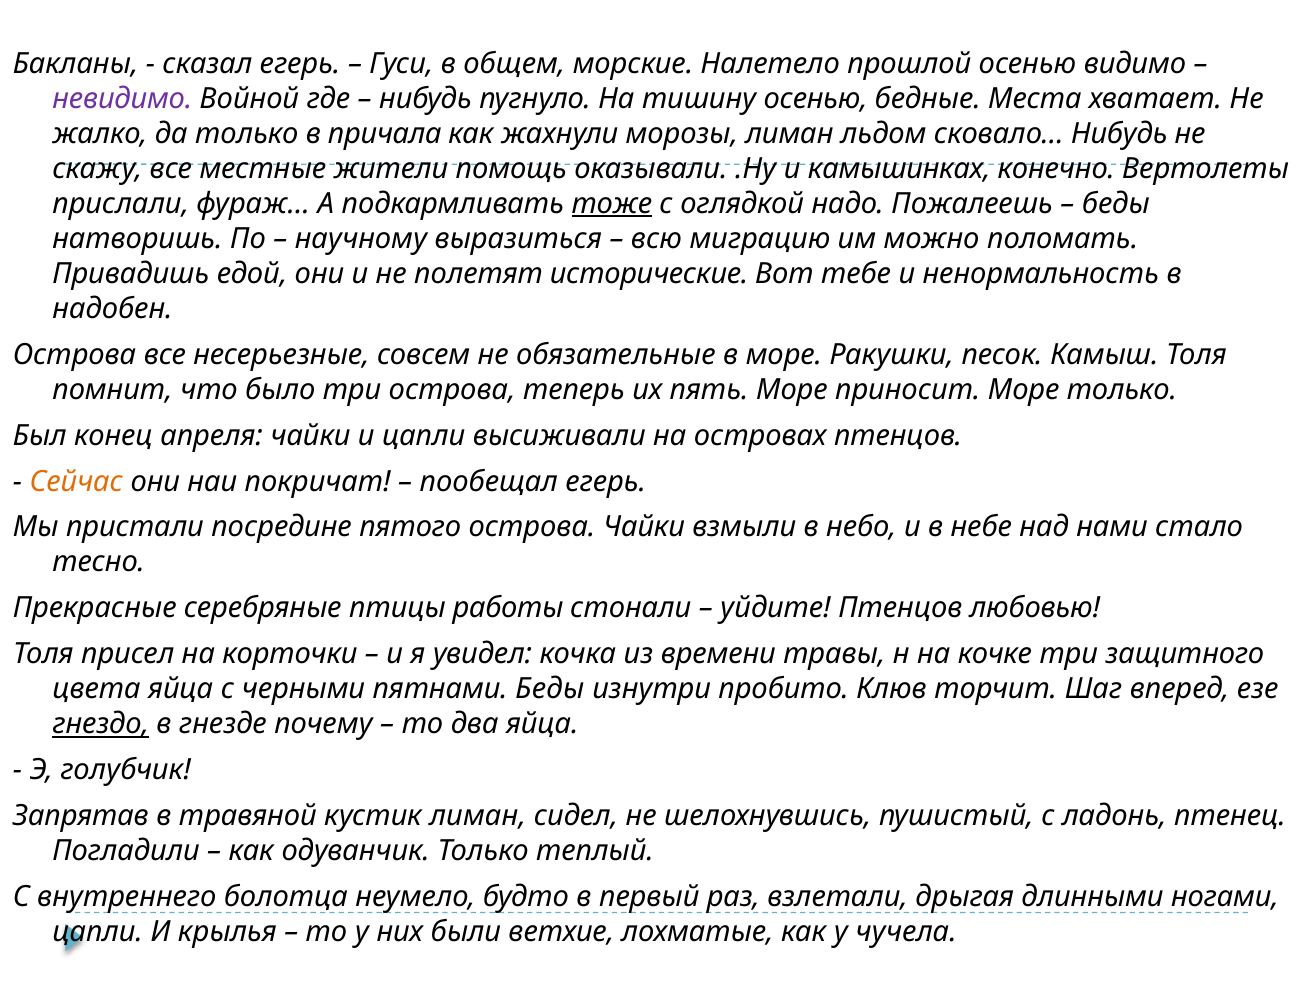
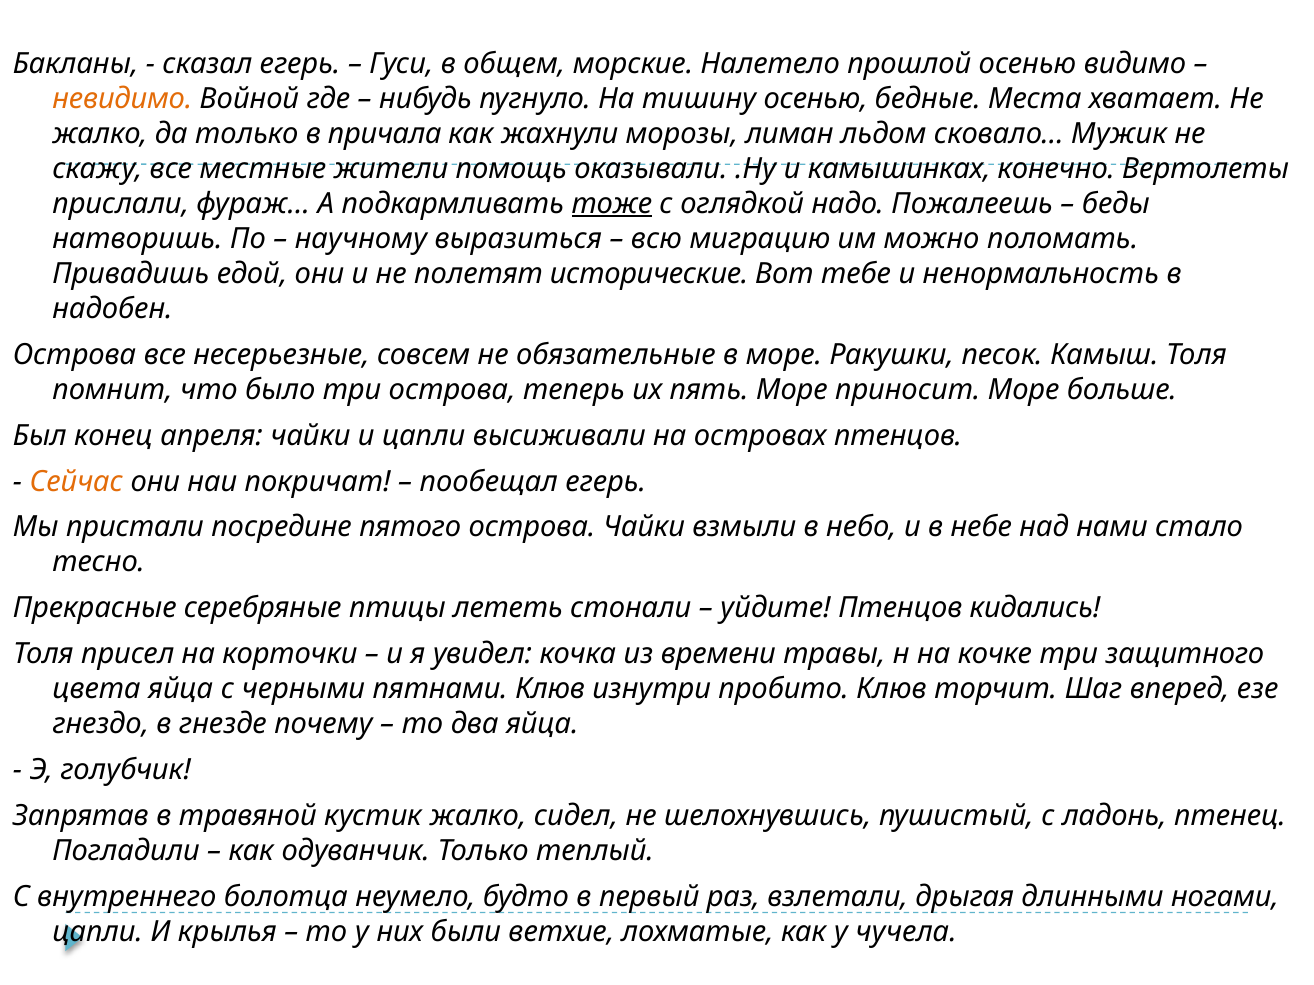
невидимо colour: purple -> orange
сковало… Нибудь: Нибудь -> Мужик
Море только: только -> больше
работы: работы -> лететь
любовью: любовью -> кидались
пятнами Беды: Беды -> Клюв
гнездо underline: present -> none
кустик лиман: лиман -> жалко
